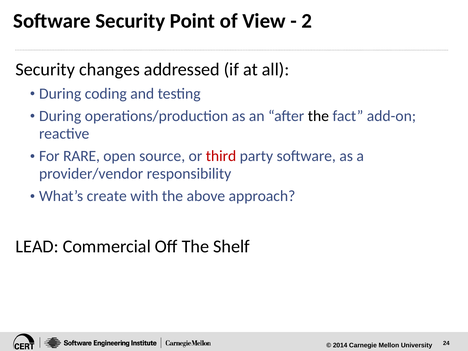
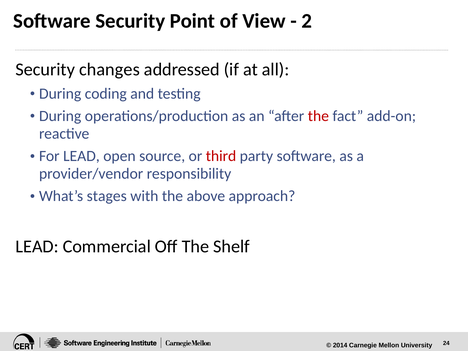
the at (318, 116) colour: black -> red
For RARE: RARE -> LEAD
create: create -> stages
